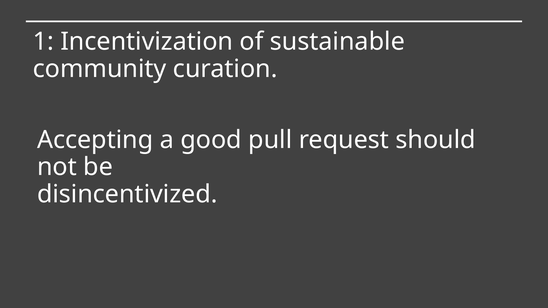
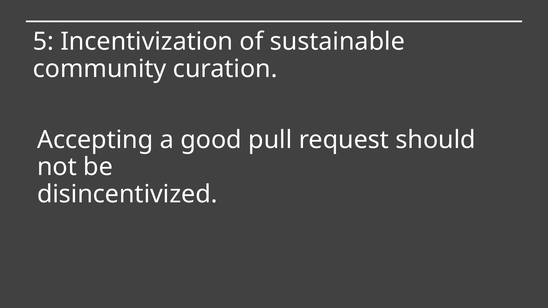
1: 1 -> 5
